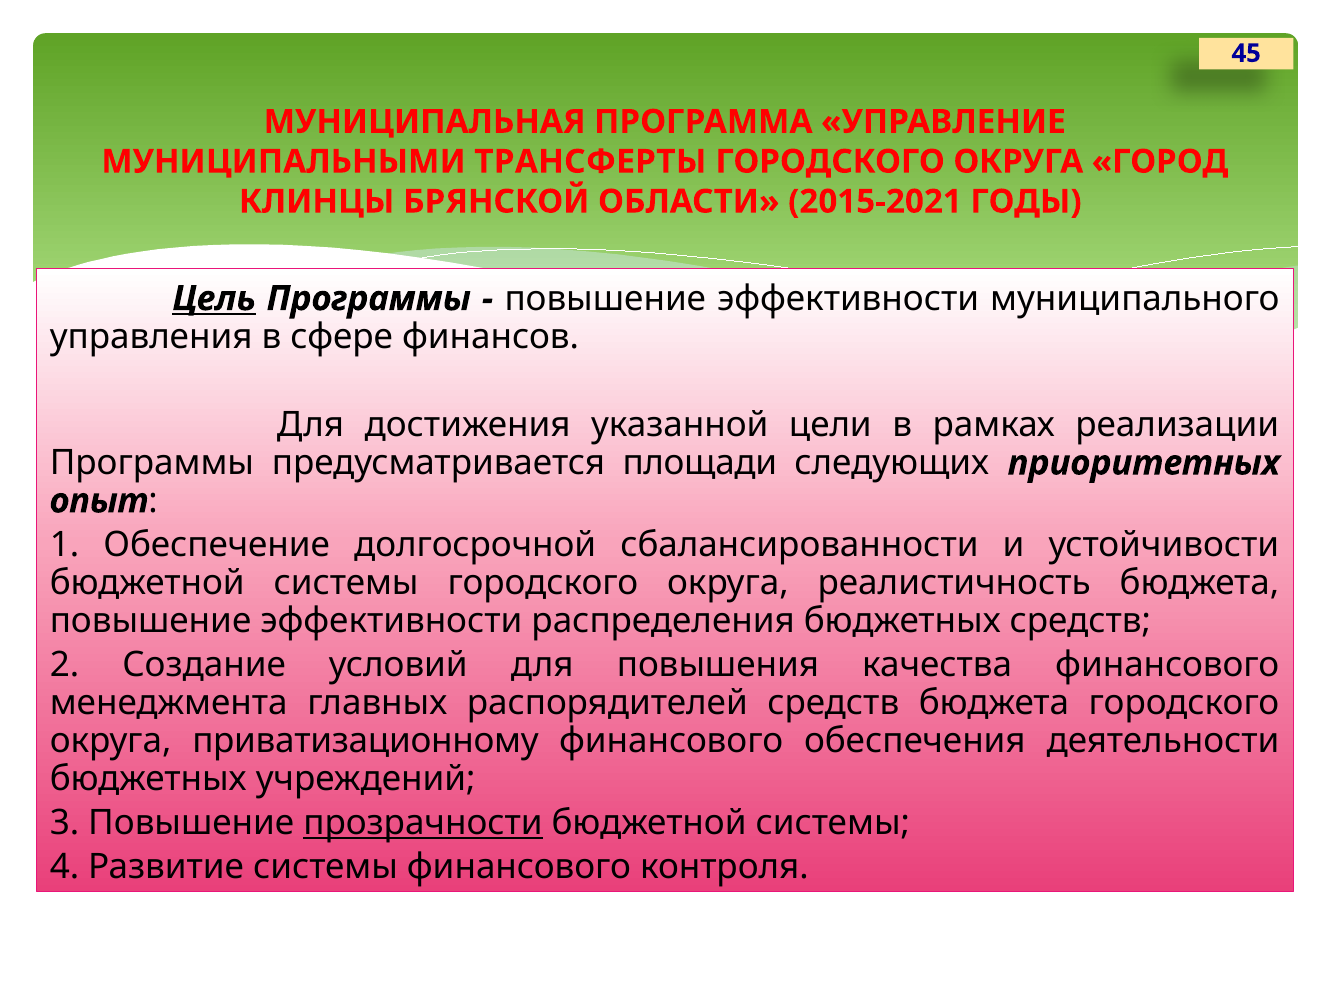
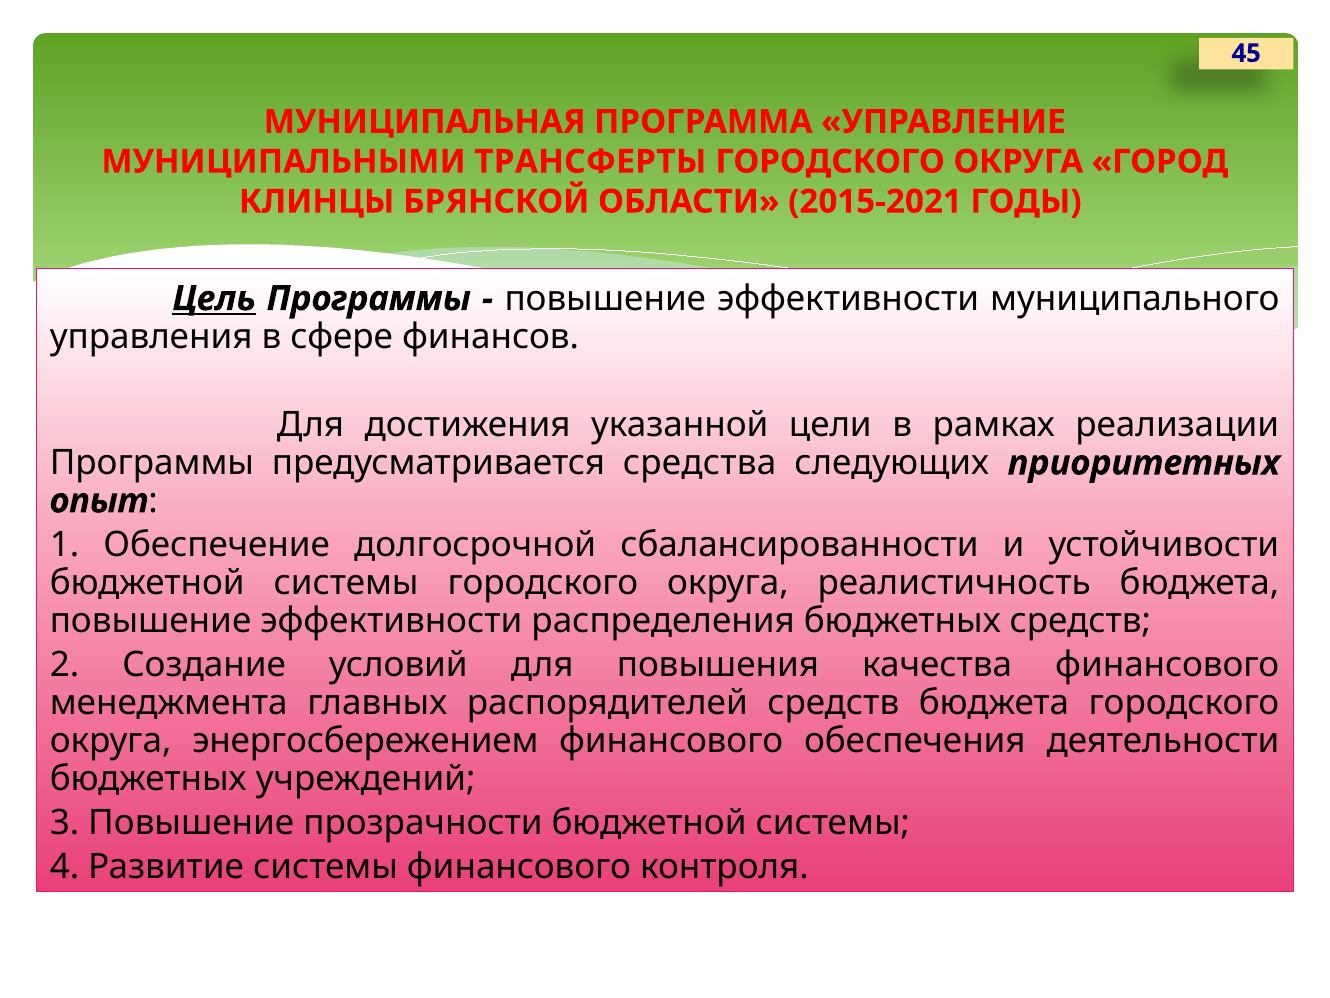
площади: площади -> средства
приватизационному: приватизационному -> энергосбережением
прозрачности underline: present -> none
